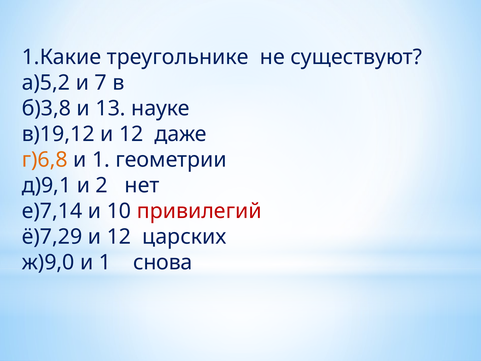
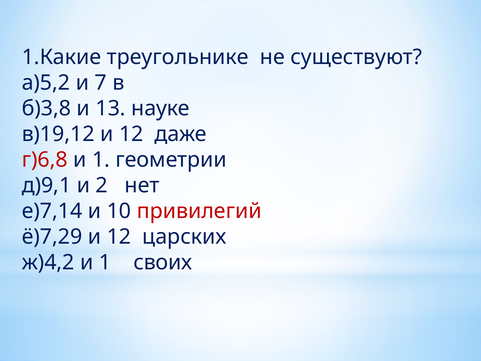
г)6,8 colour: orange -> red
ж)9,0: ж)9,0 -> ж)4,2
снова: снова -> своих
